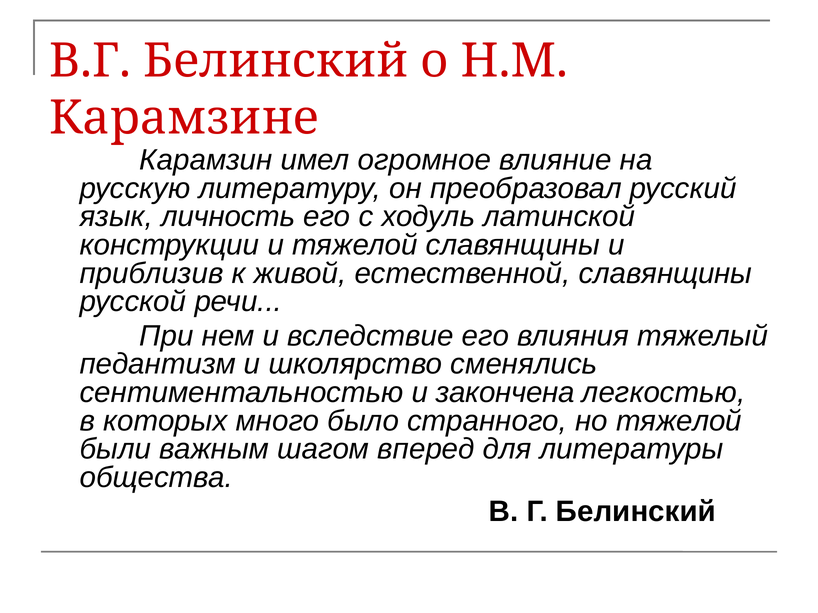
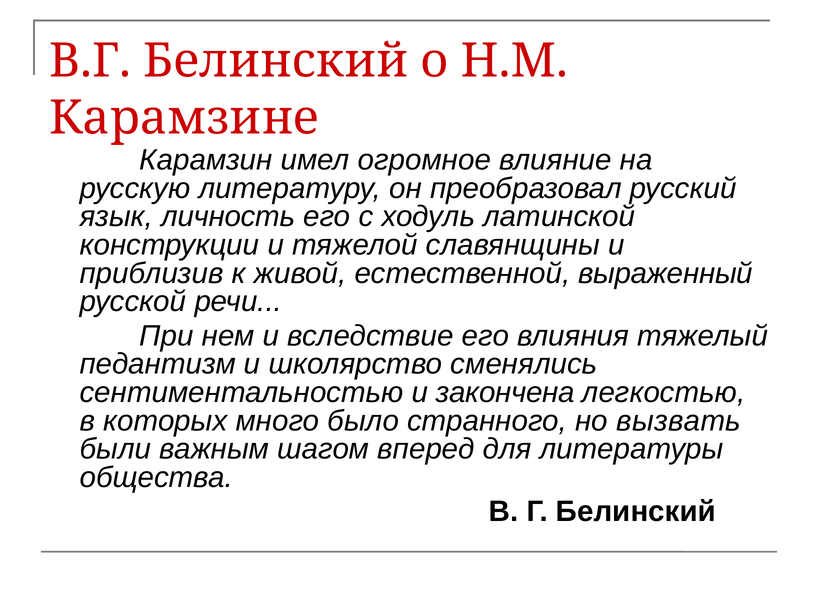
естественной славянщины: славянщины -> выраженный
но тяжелой: тяжелой -> вызвать
